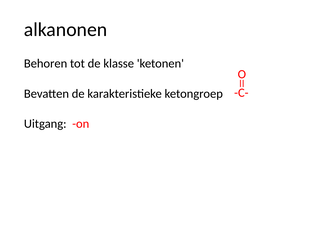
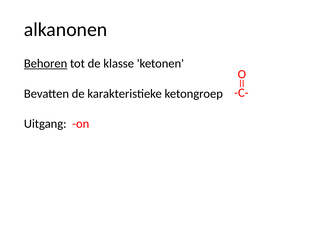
Behoren underline: none -> present
